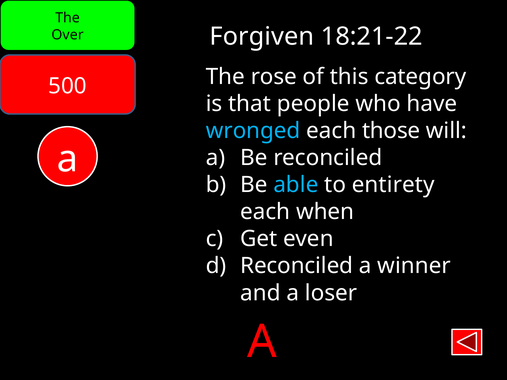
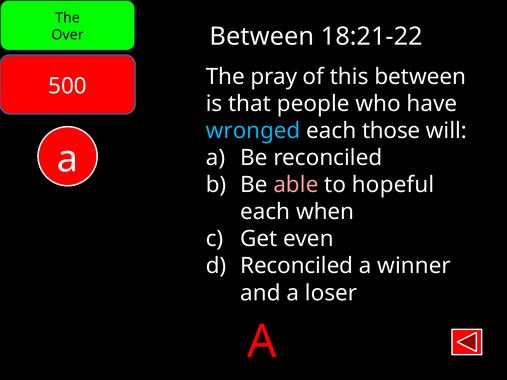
Forgiven at (262, 36): Forgiven -> Between
rose: rose -> pray
this category: category -> between
able colour: light blue -> pink
entirety: entirety -> hopeful
